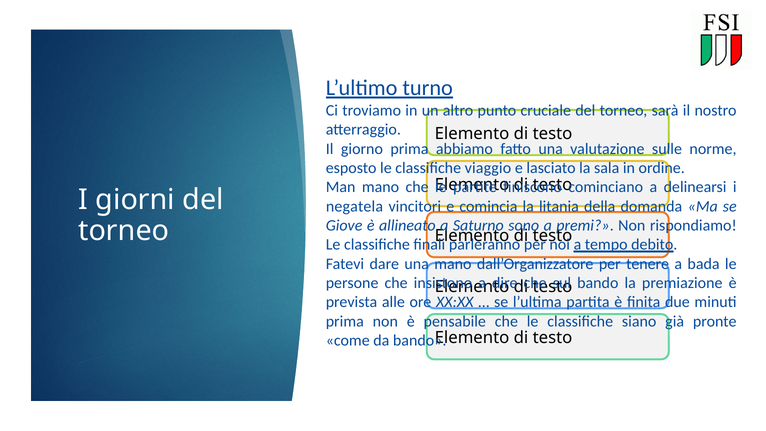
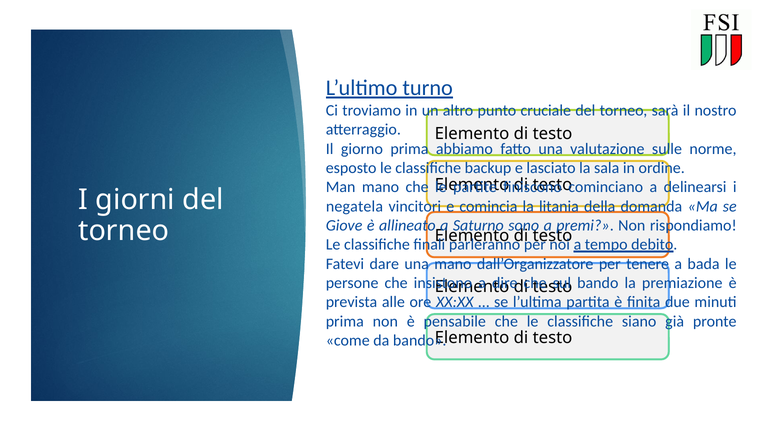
viaggio: viaggio -> backup
